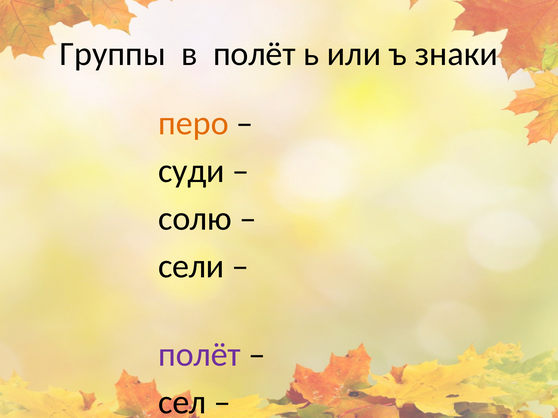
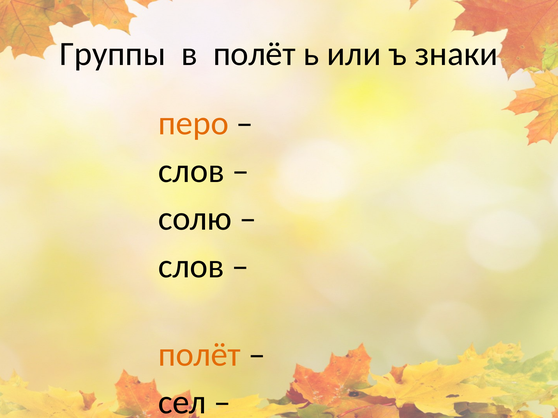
суди at (191, 171): суди -> слов
сели at (191, 266): сели -> слов
полёт at (199, 355) colour: purple -> orange
